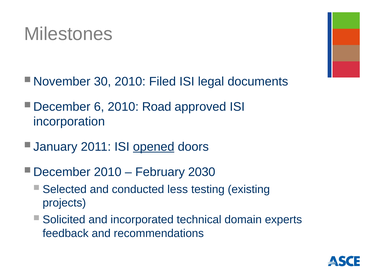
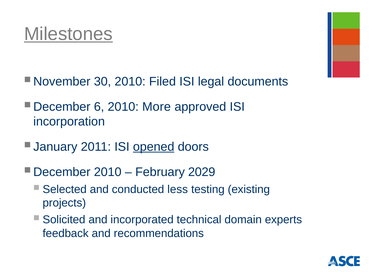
Milestones underline: none -> present
Road: Road -> More
2030: 2030 -> 2029
